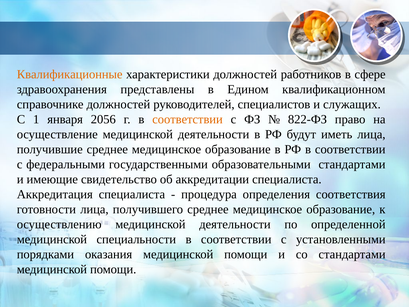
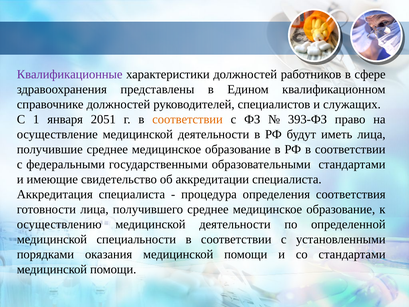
Квалификационные colour: orange -> purple
2056: 2056 -> 2051
822-ФЗ: 822-ФЗ -> 393-ФЗ
